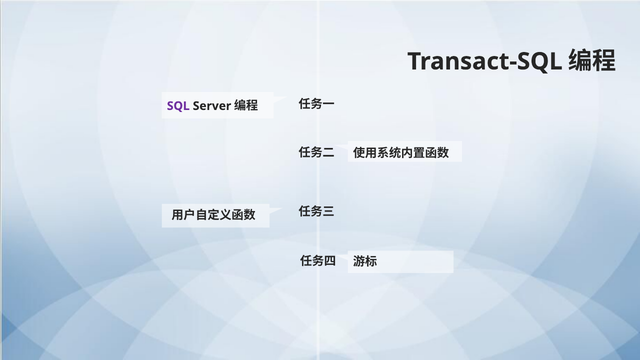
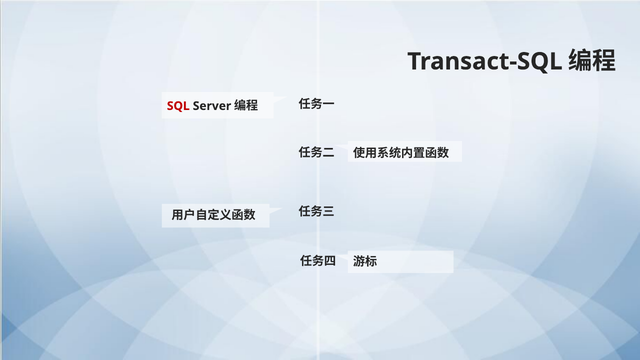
SQL colour: purple -> red
